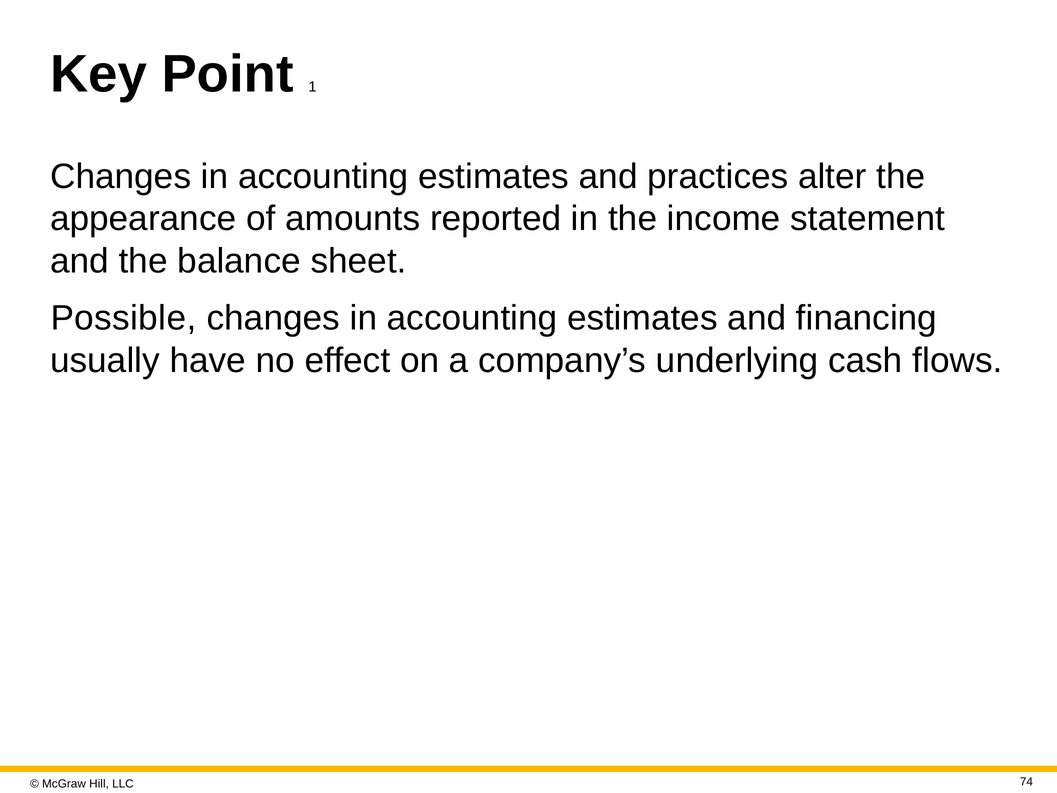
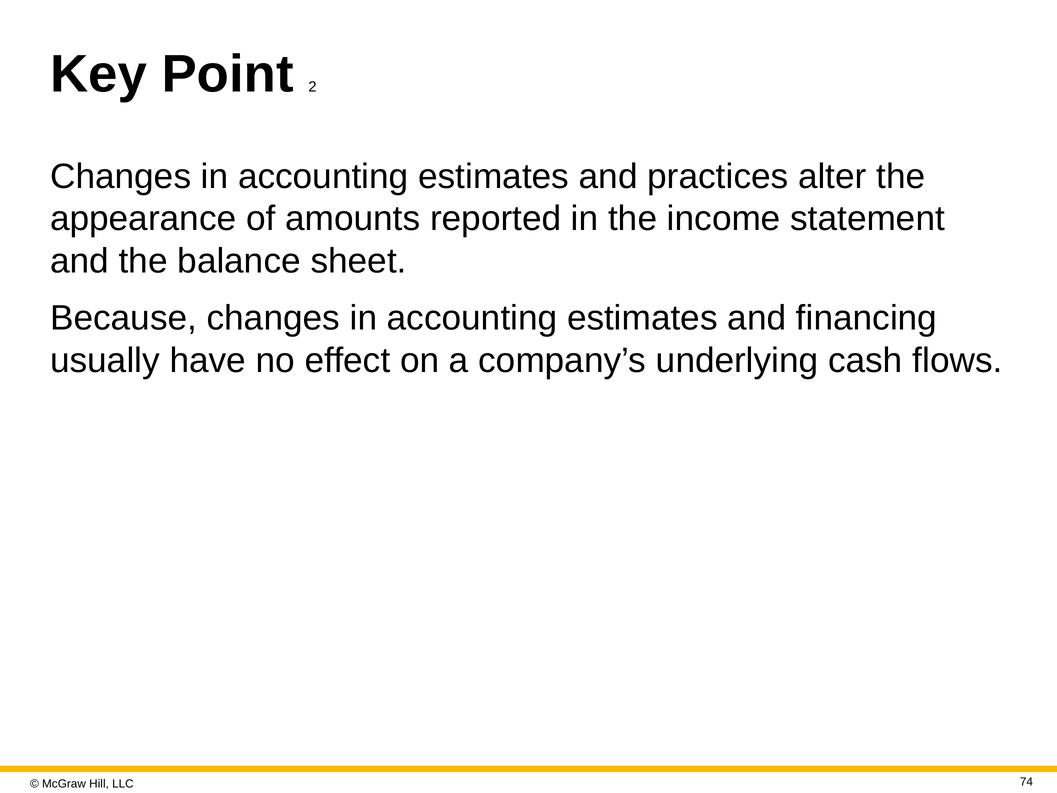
1: 1 -> 2
Possible: Possible -> Because
